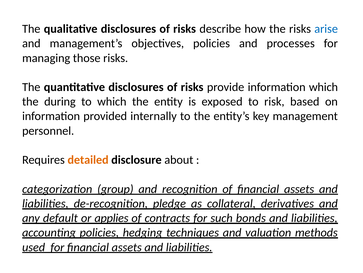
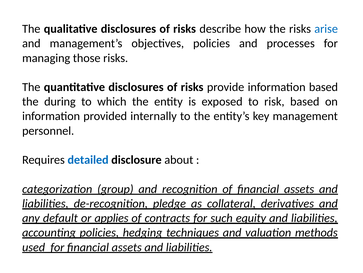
information which: which -> based
detailed colour: orange -> blue
bonds: bonds -> equity
